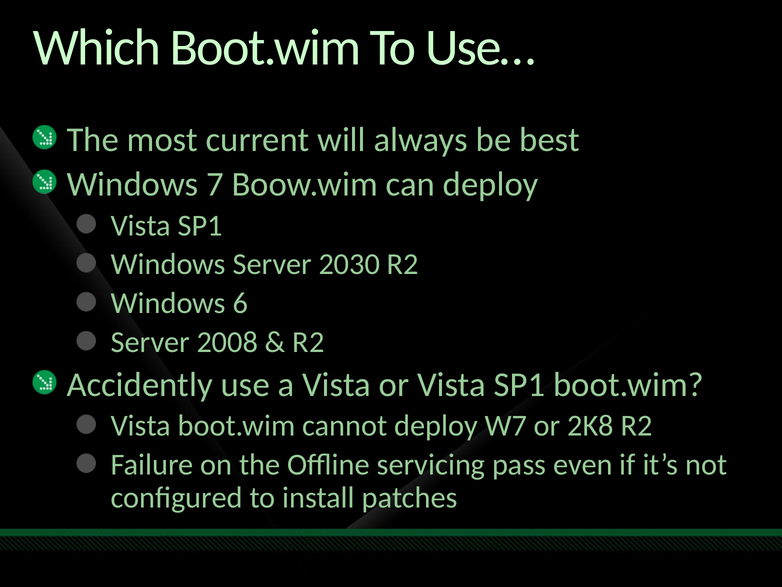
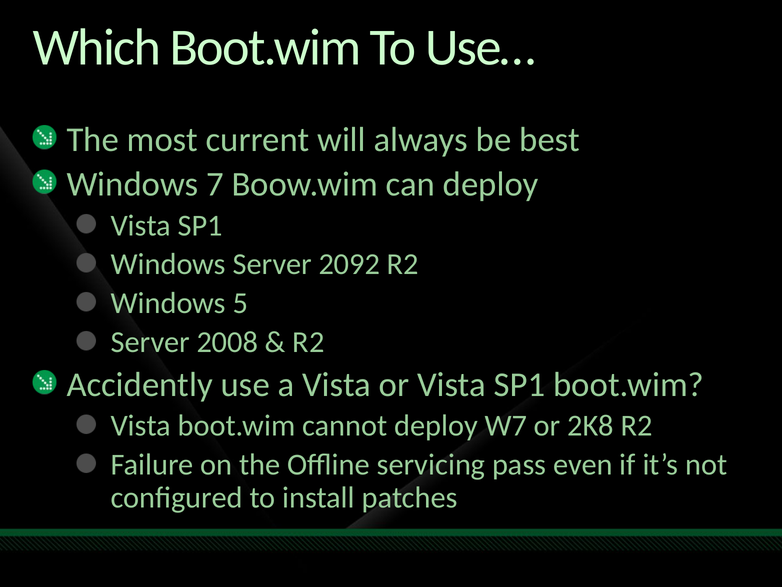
2030: 2030 -> 2092
6: 6 -> 5
